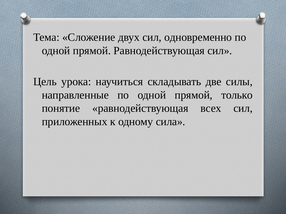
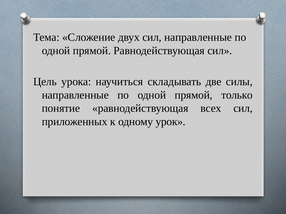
сил одновременно: одновременно -> направленные
сила: сила -> урок
